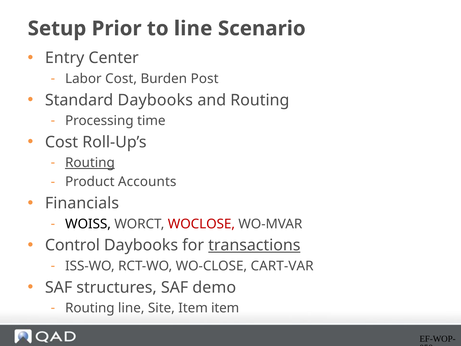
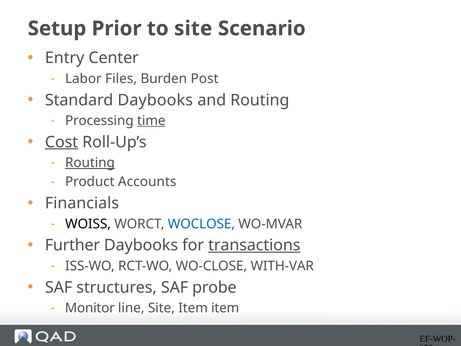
to line: line -> site
Labor Cost: Cost -> Files
time underline: none -> present
Cost at (62, 142) underline: none -> present
WOCLOSE colour: red -> blue
Control: Control -> Further
CART-VAR: CART-VAR -> WITH-VAR
demo: demo -> probe
Routing at (90, 308): Routing -> Monitor
